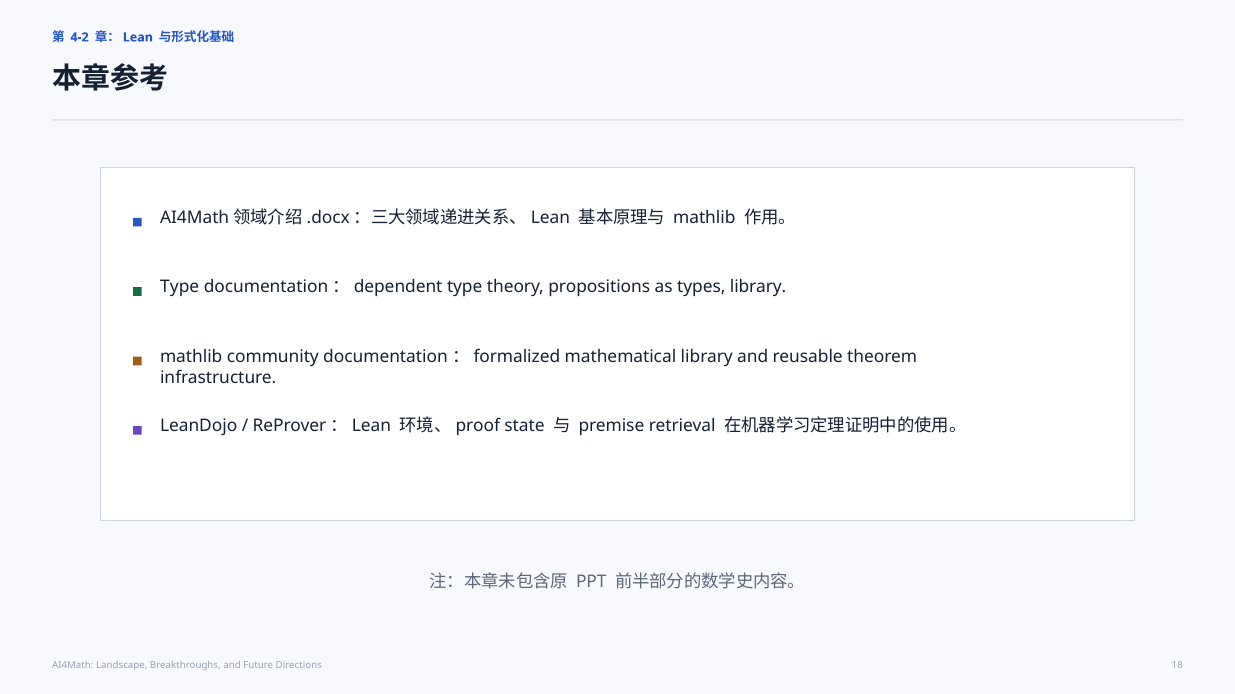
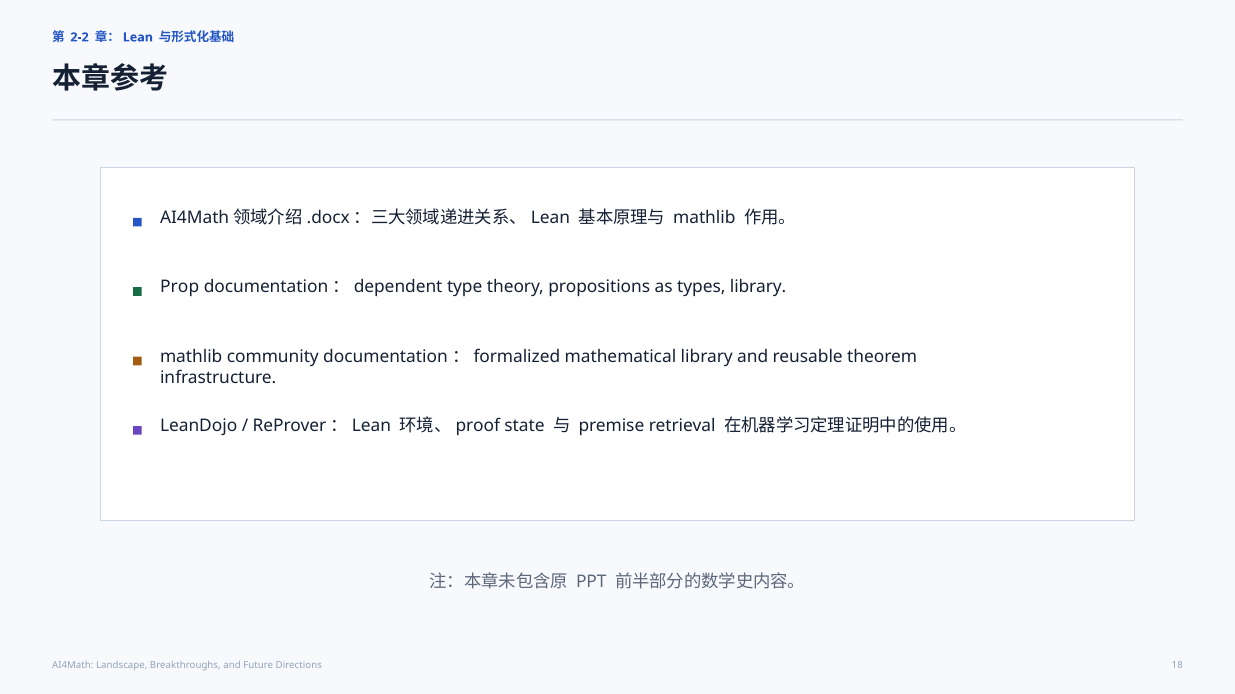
4-2: 4-2 -> 2-2
Type at (180, 288): Type -> Prop
